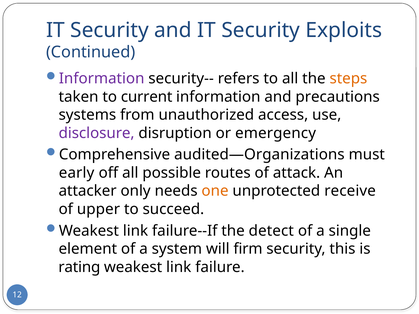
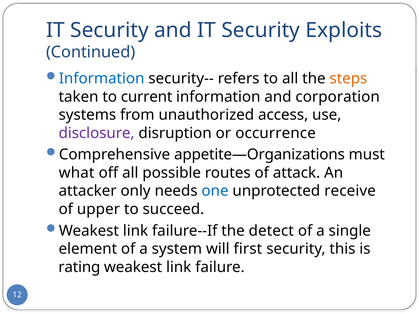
Information at (102, 79) colour: purple -> blue
precautions: precautions -> corporation
emergency: emergency -> occurrence
audited—Organizations: audited—Organizations -> appetite—Organizations
early: early -> what
one colour: orange -> blue
firm: firm -> first
